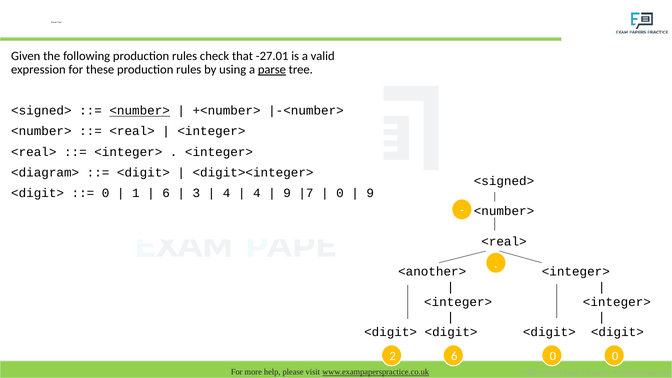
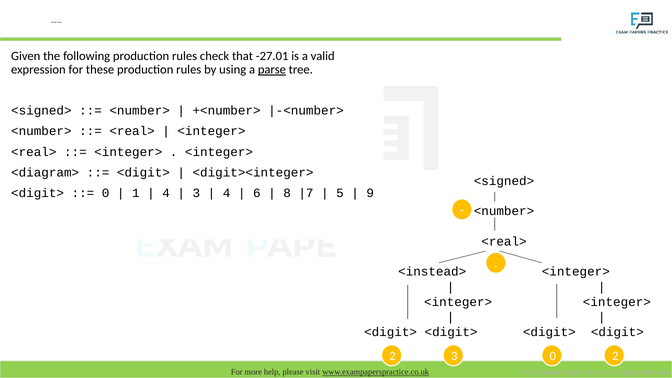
<number> at (140, 111) underline: present -> none
6 at (166, 193): 6 -> 4
4 at (257, 193): 4 -> 6
9 at (287, 193): 9 -> 8
0 at (340, 193): 0 -> 5
<another>: <another> -> <instead>
2 6: 6 -> 3
0 0: 0 -> 2
